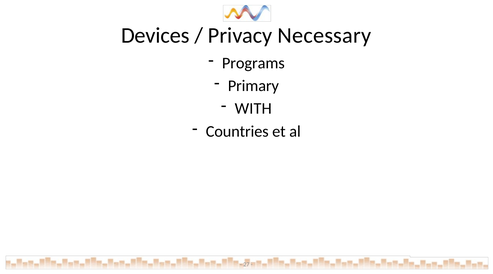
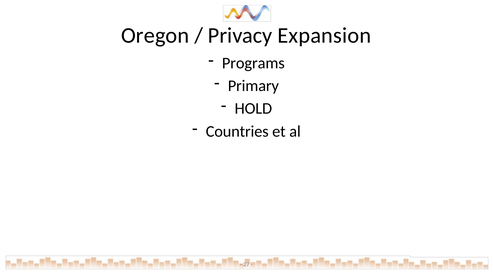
Devices: Devices -> Oregon
Necessary: Necessary -> Expansion
WITH: WITH -> HOLD
